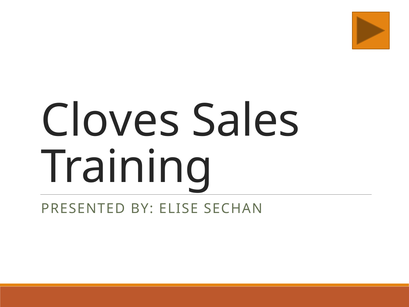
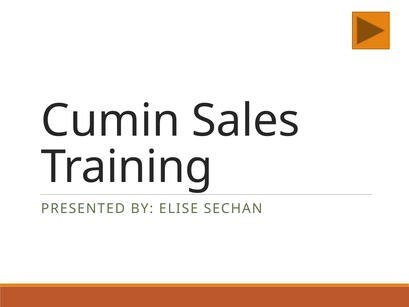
Cloves: Cloves -> Cumin
